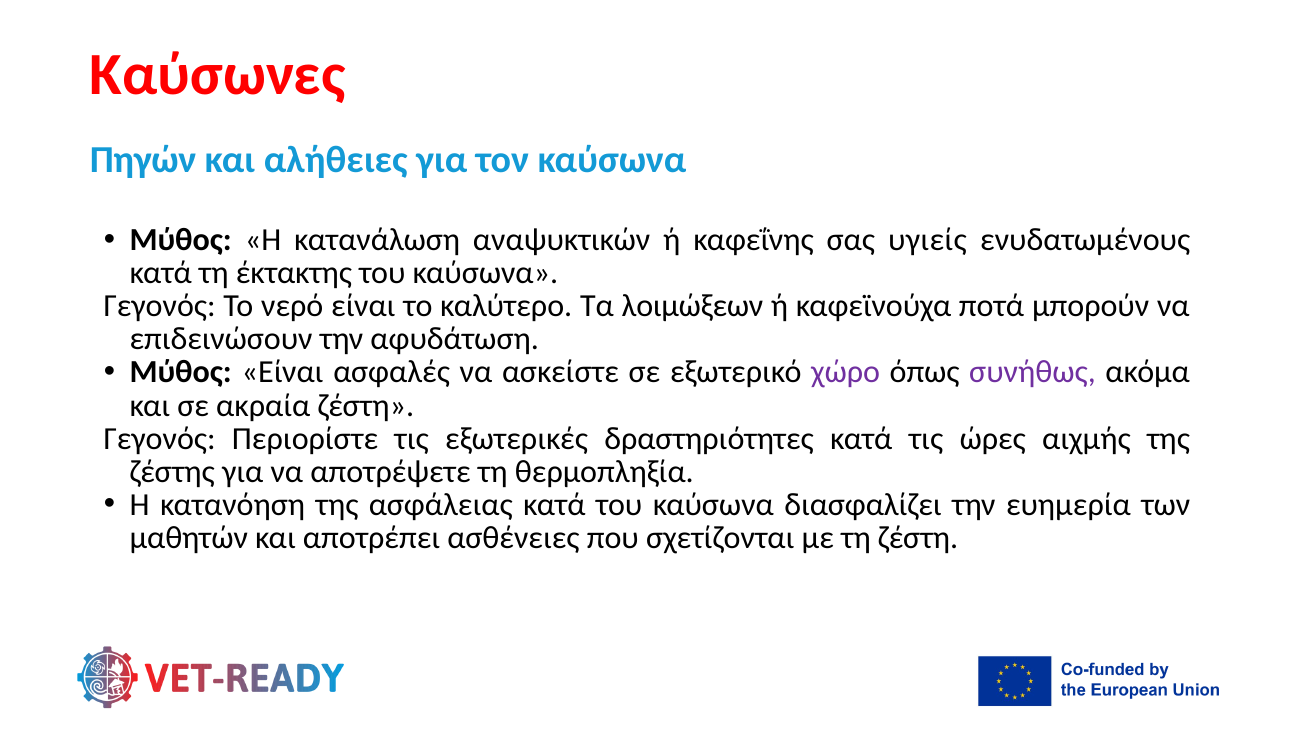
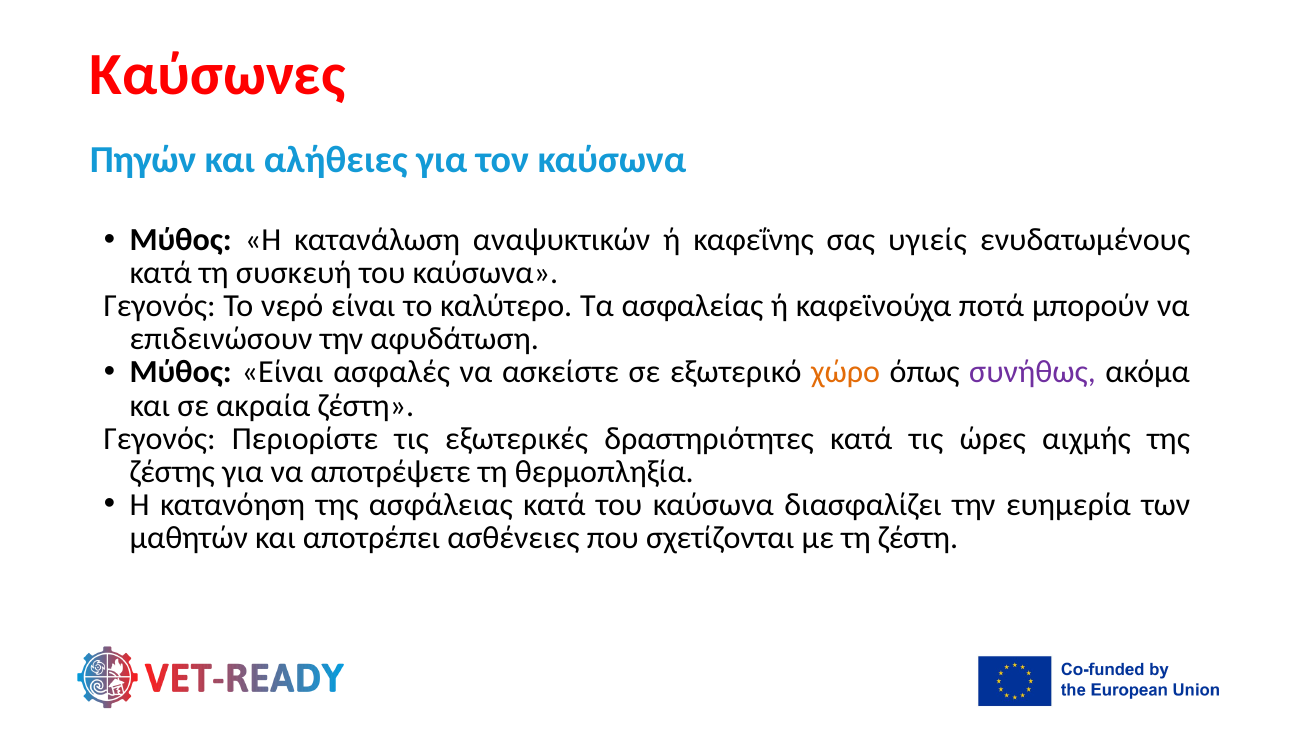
έκτακτης: έκτακτης -> συσκευή
λοιμώξεων: λοιμώξεων -> ασφαλείας
χώρο colour: purple -> orange
